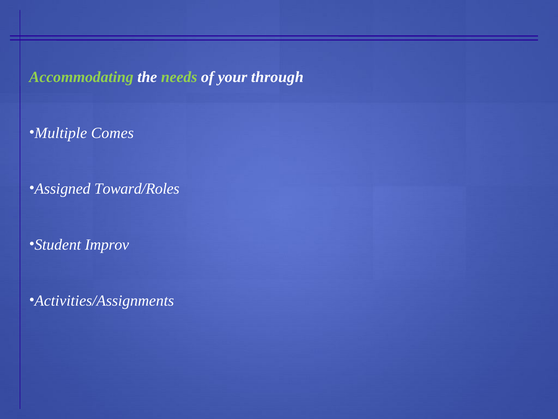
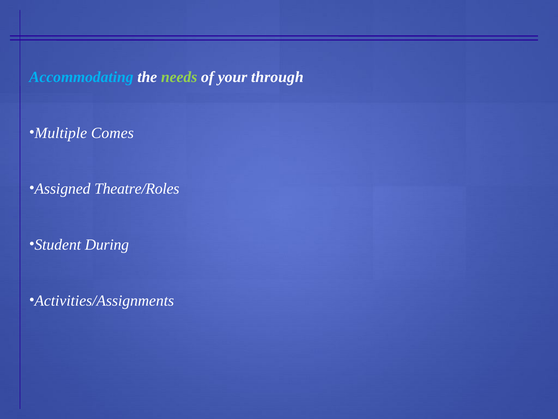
Accommodating colour: light green -> light blue
Toward/Roles: Toward/Roles -> Theatre/Roles
Improv: Improv -> During
